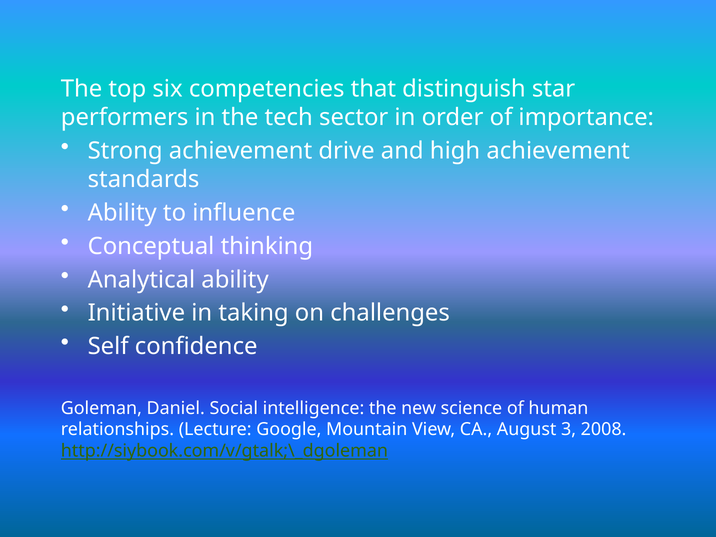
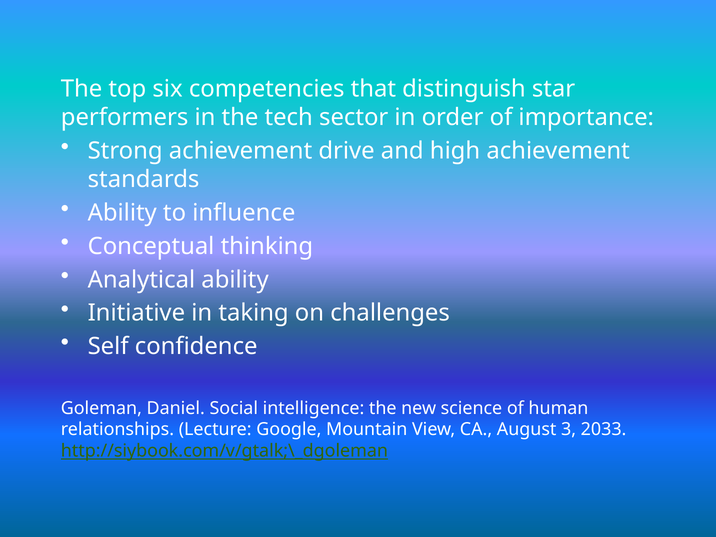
2008: 2008 -> 2033
